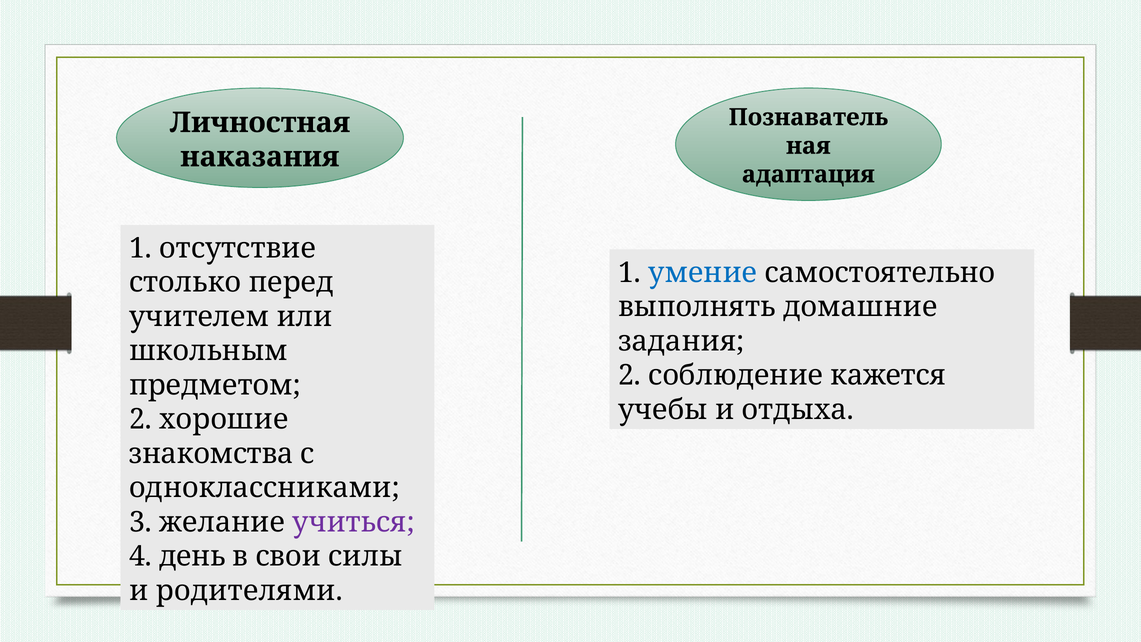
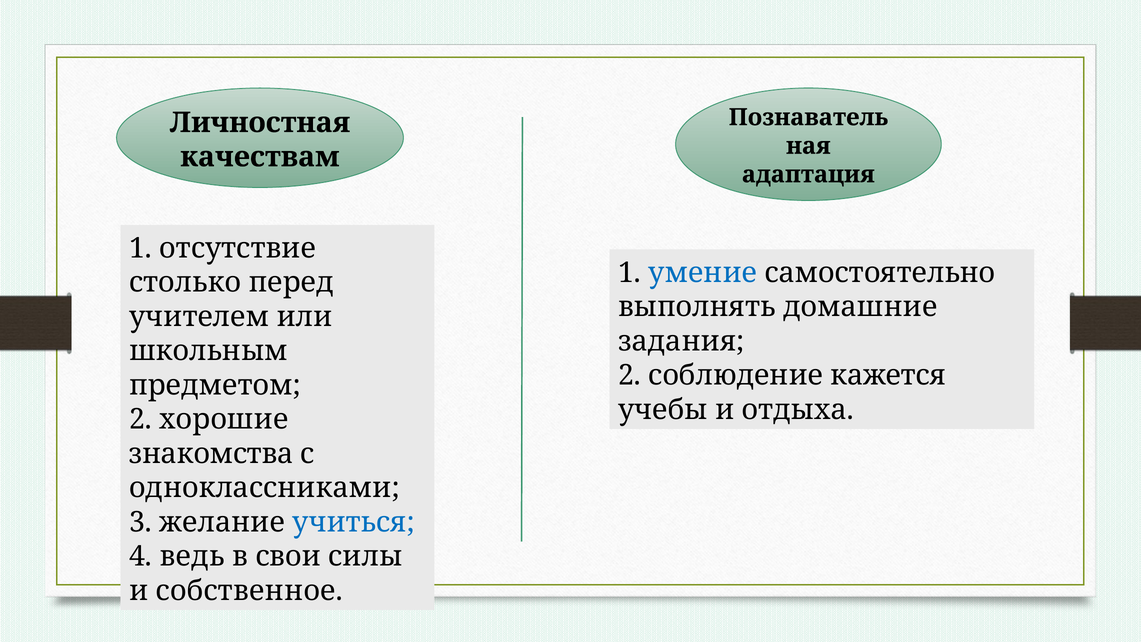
наказания: наказания -> качествам
учиться colour: purple -> blue
день: день -> ведь
родителями: родителями -> собственное
